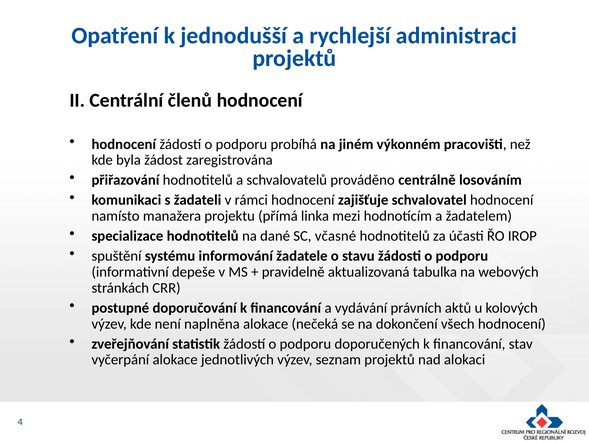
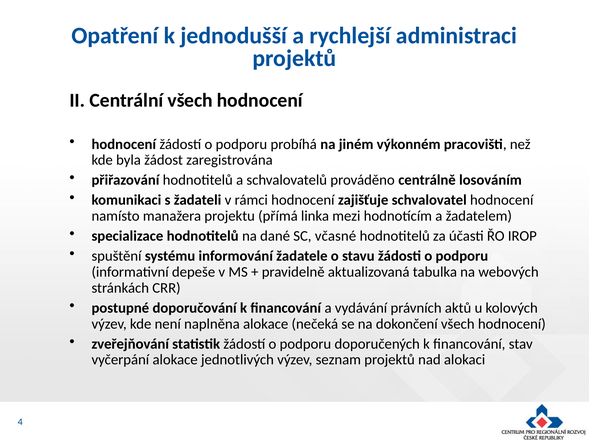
Centrální členů: členů -> všech
